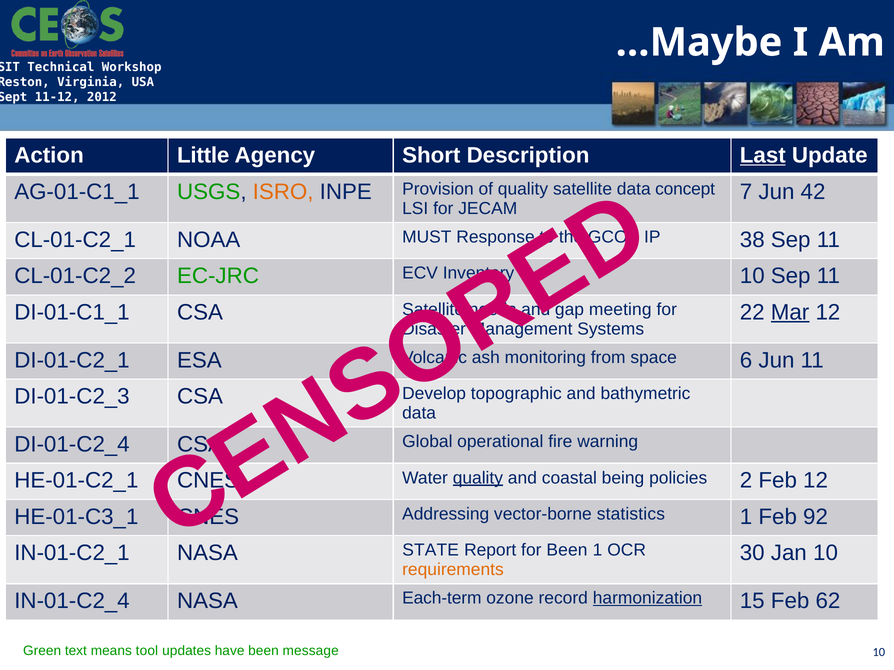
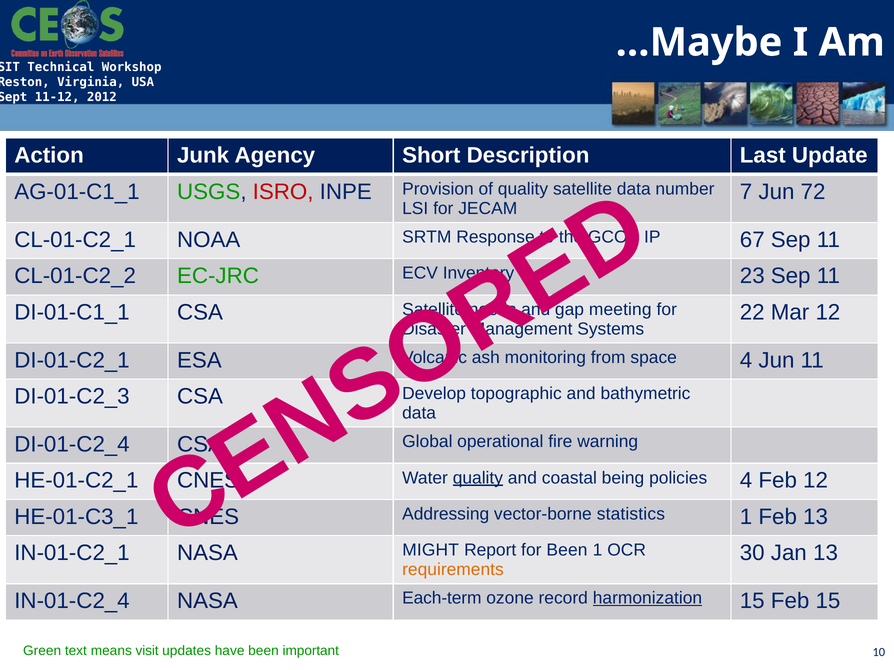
Little: Little -> Junk
Last underline: present -> none
ISRO colour: orange -> red
concept: concept -> number
42: 42 -> 72
MUST: MUST -> SRTM
38: 38 -> 67
10 at (752, 276): 10 -> 23
Mar underline: present -> none
space 6: 6 -> 4
policies 2: 2 -> 4
Feb 92: 92 -> 13
STATE: STATE -> MIGHT
Jan 10: 10 -> 13
Feb 62: 62 -> 15
tool: tool -> visit
message: message -> important
